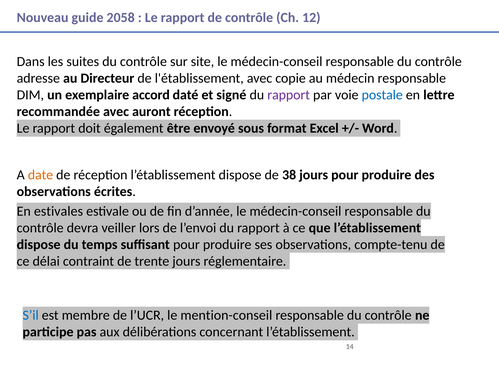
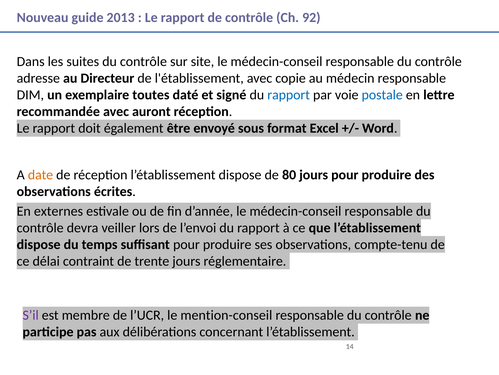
2058: 2058 -> 2013
12: 12 -> 92
accord: accord -> toutes
rapport at (289, 95) colour: purple -> blue
38: 38 -> 80
estivales: estivales -> externes
S’il colour: blue -> purple
